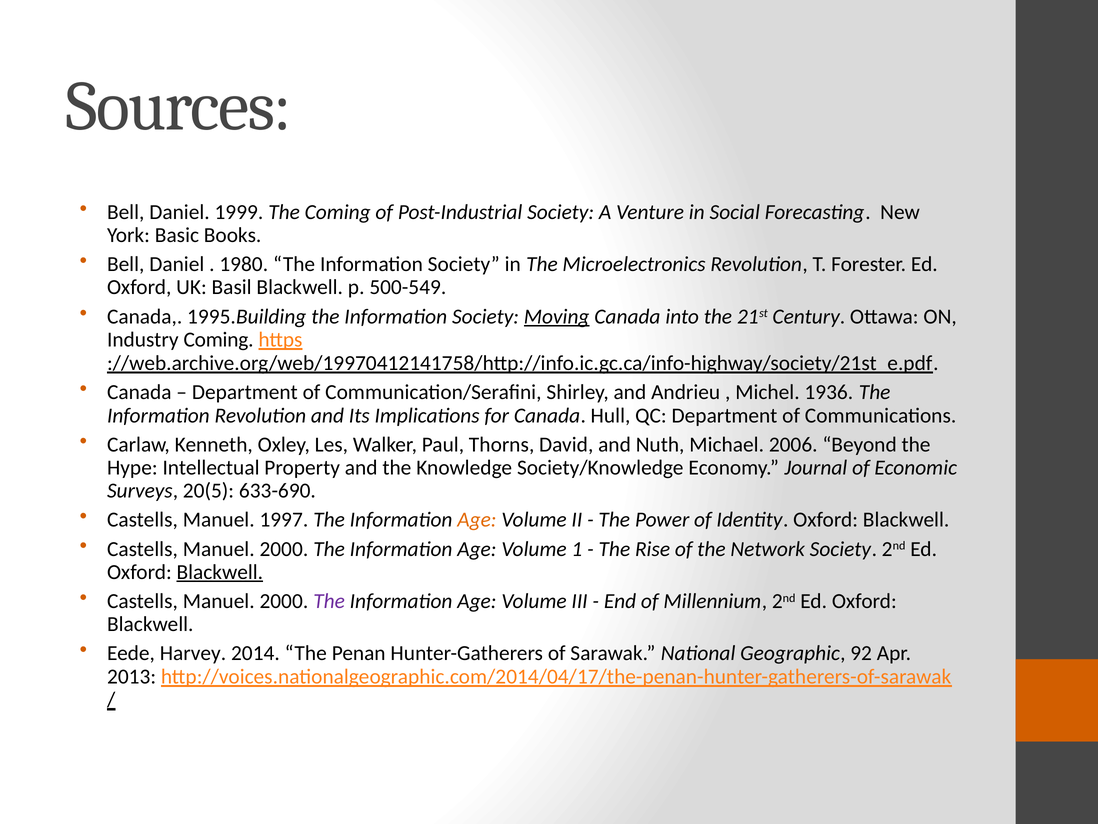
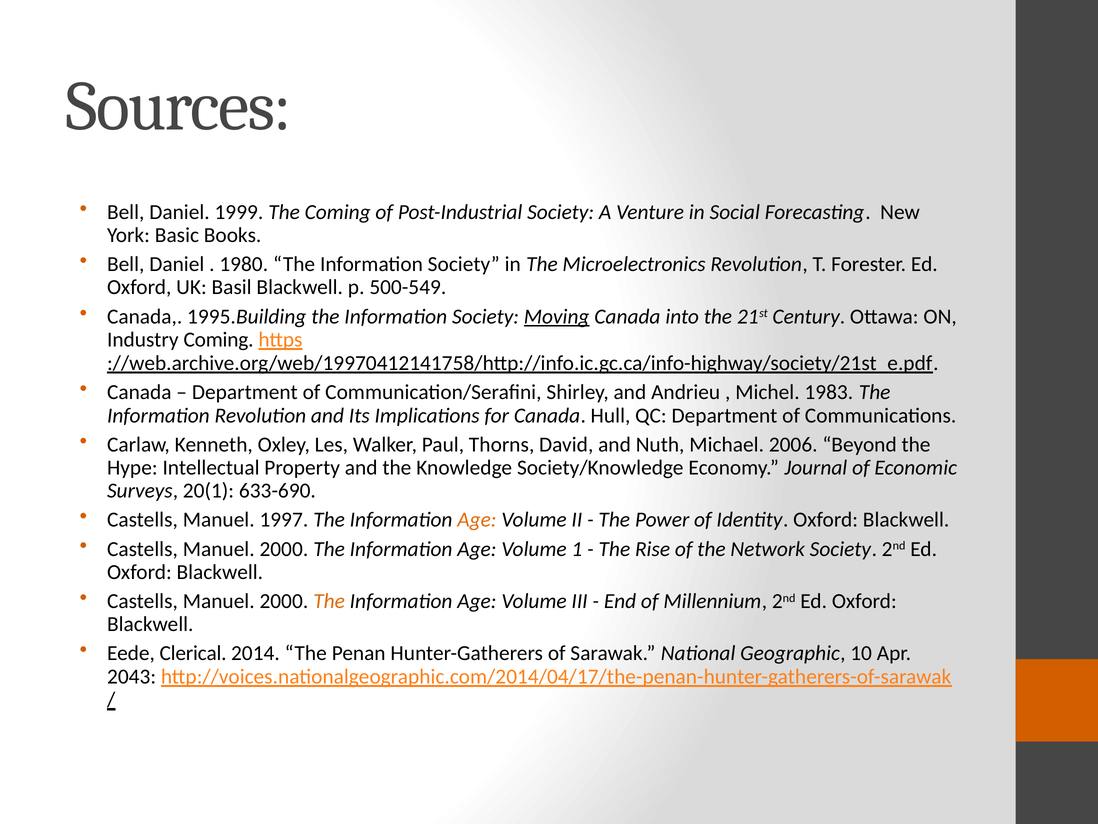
1936: 1936 -> 1983
20(5: 20(5 -> 20(1
Blackwell at (220, 572) underline: present -> none
The at (329, 601) colour: purple -> orange
Harvey: Harvey -> Clerical
92: 92 -> 10
2013: 2013 -> 2043
